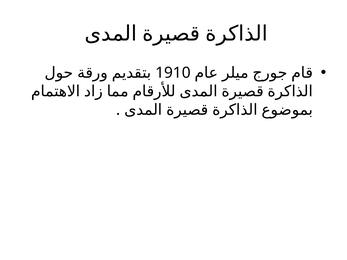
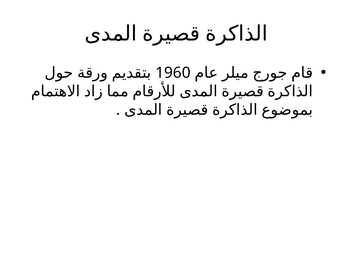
1910: 1910 -> 1960
